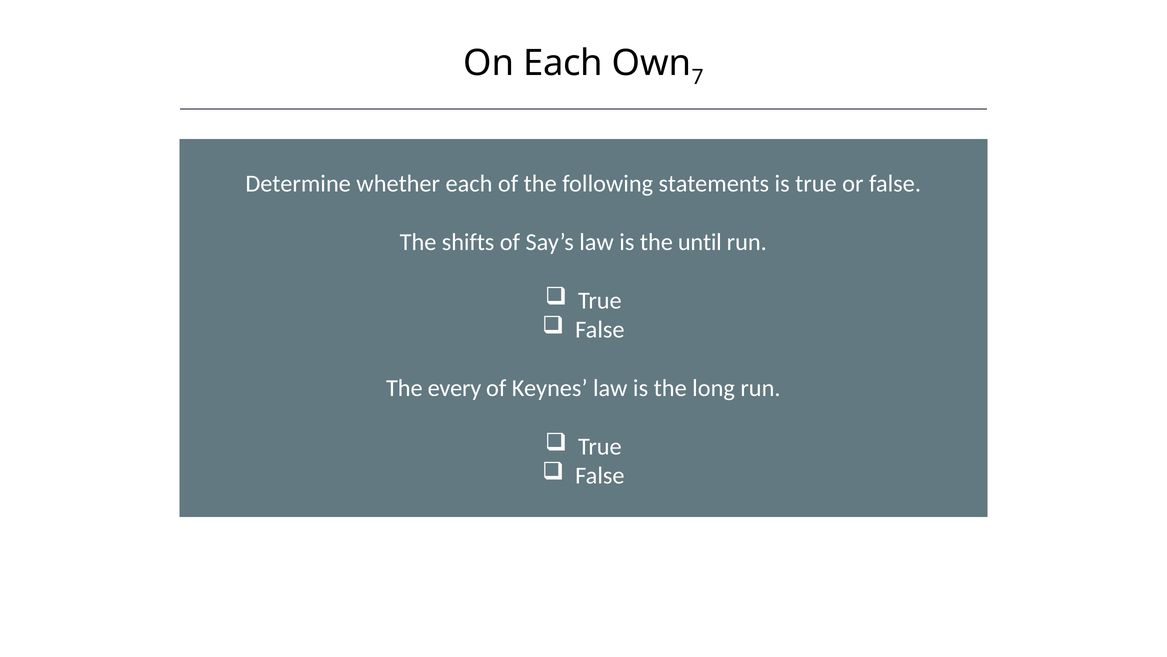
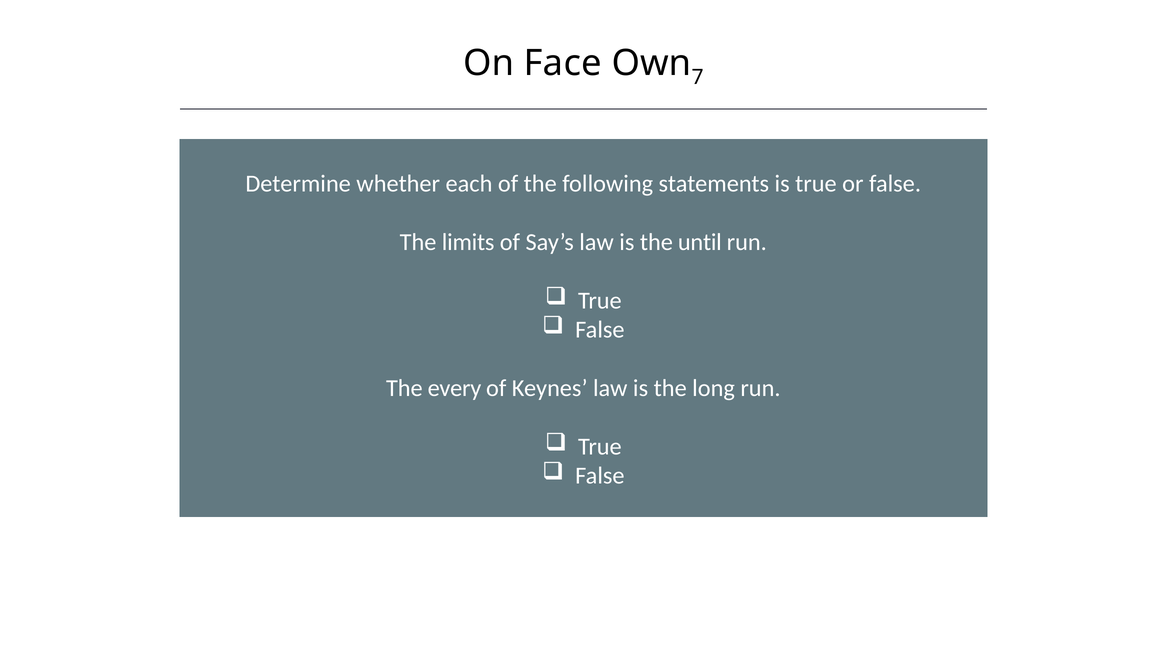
On Each: Each -> Face
shifts: shifts -> limits
